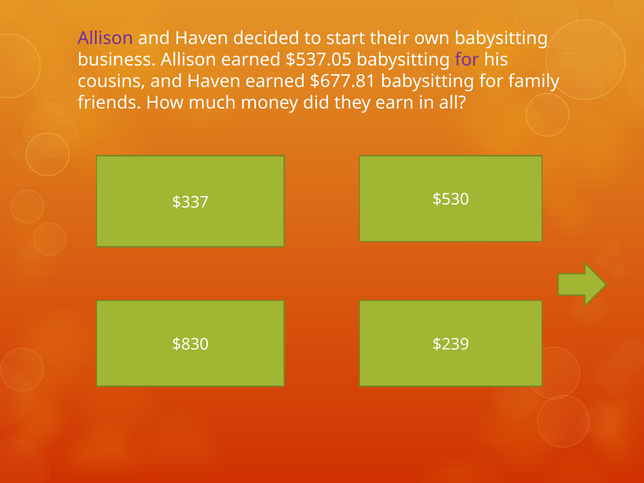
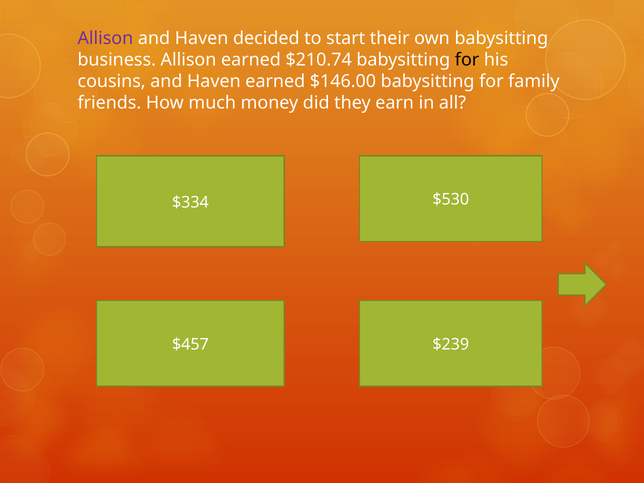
$537.05: $537.05 -> $210.74
for at (467, 60) colour: purple -> black
$677.81: $677.81 -> $146.00
$337: $337 -> $334
$830: $830 -> $457
